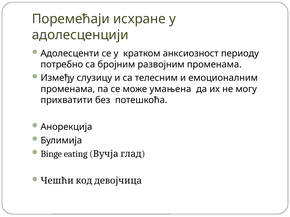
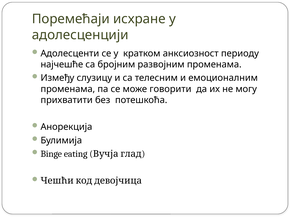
потребно: потребно -> најчешће
умањена: умањена -> говорити
